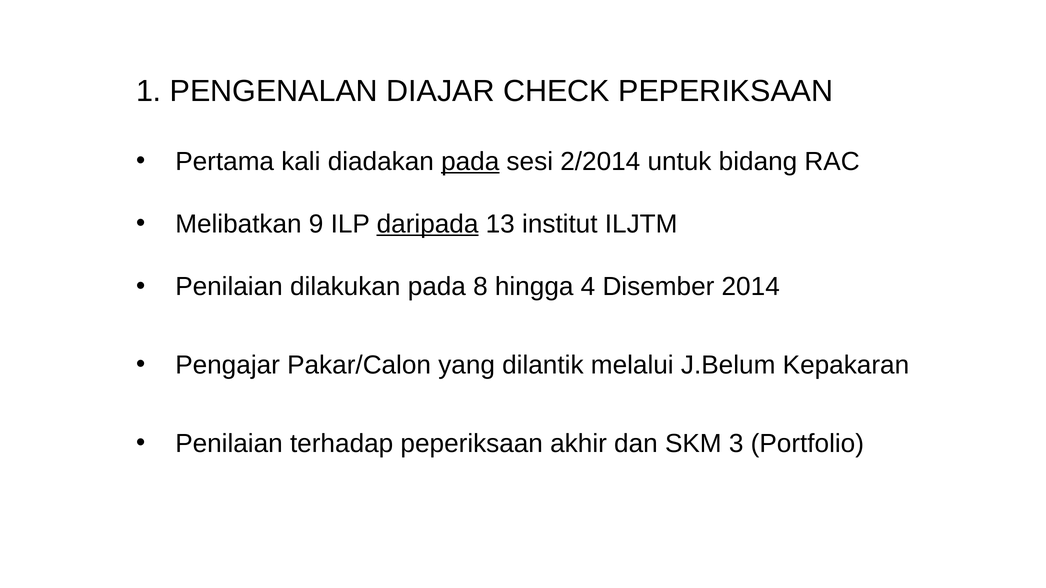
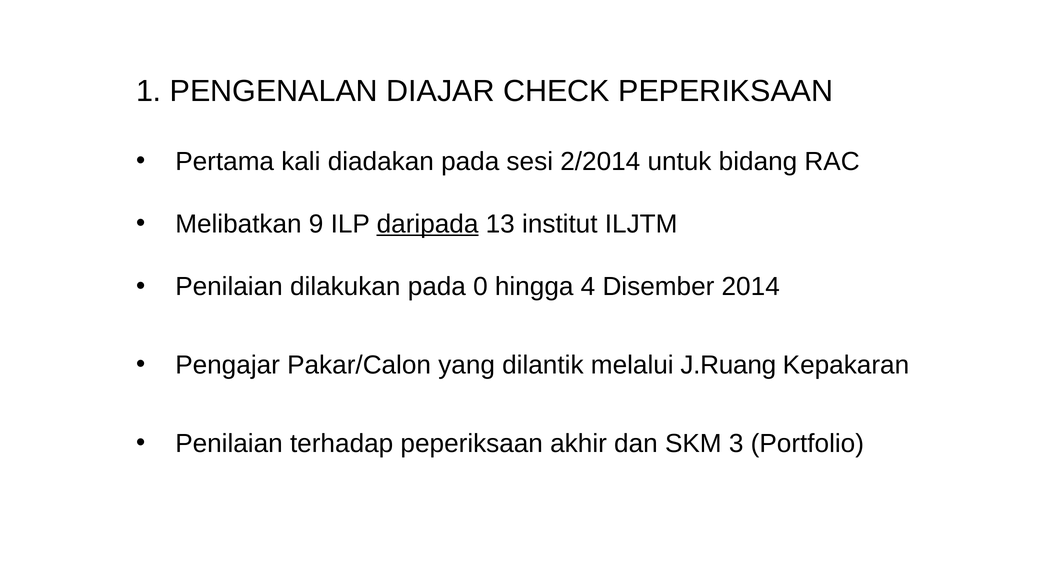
pada at (470, 161) underline: present -> none
8: 8 -> 0
J.Belum: J.Belum -> J.Ruang
